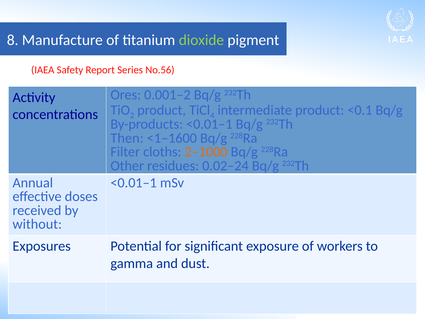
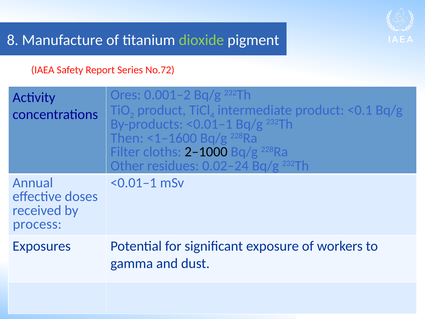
No.56: No.56 -> No.72
2–1000 colour: orange -> black
without: without -> process
